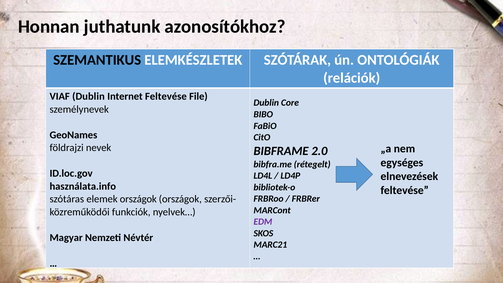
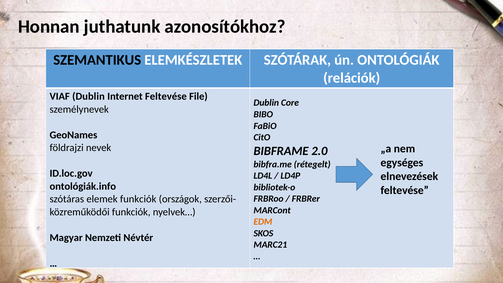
használata.info: használata.info -> ontológiák.info
elemek országok: országok -> funkciók
EDM colour: purple -> orange
